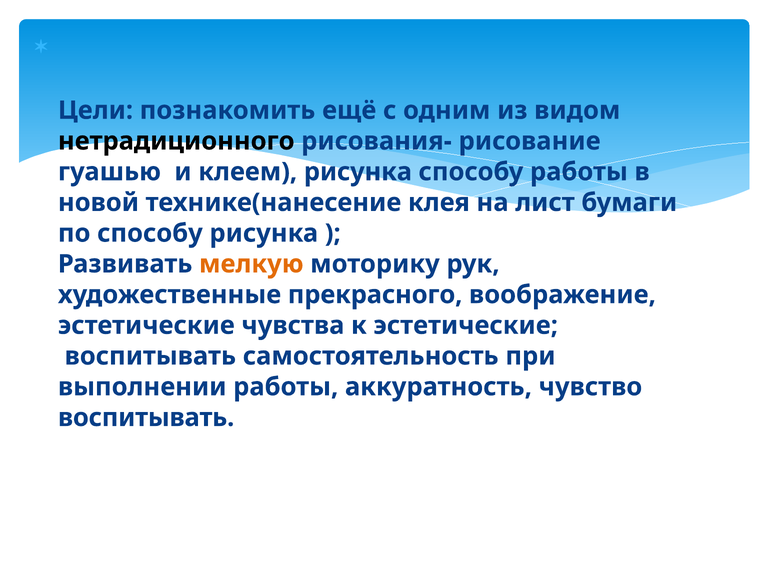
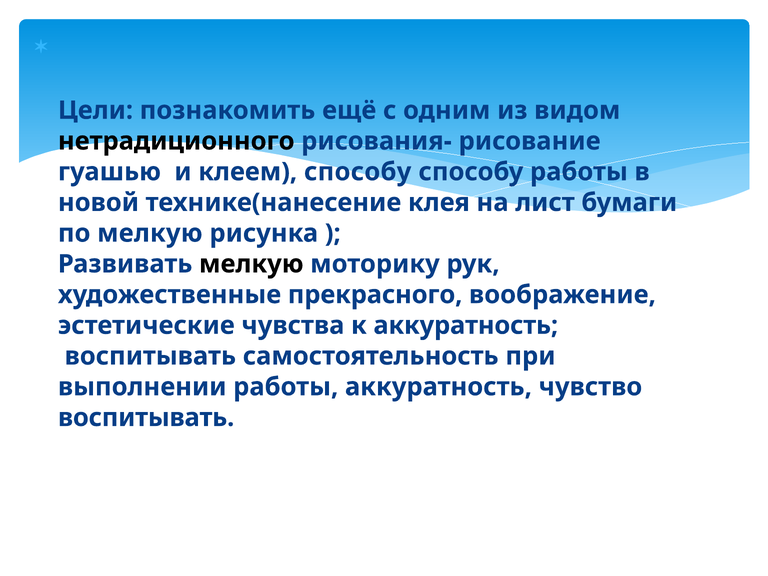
клеем рисунка: рисунка -> способу
по способу: способу -> мелкую
мелкую at (251, 264) colour: orange -> black
к эстетические: эстетические -> аккуратность
